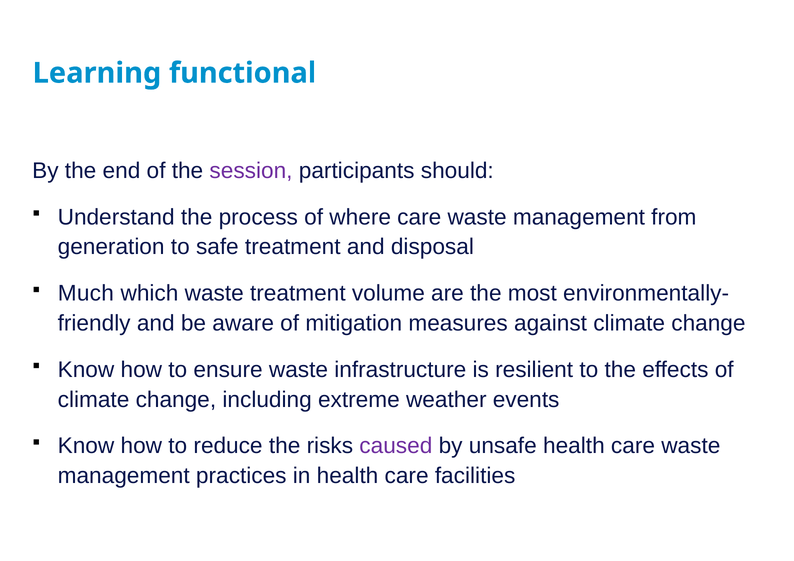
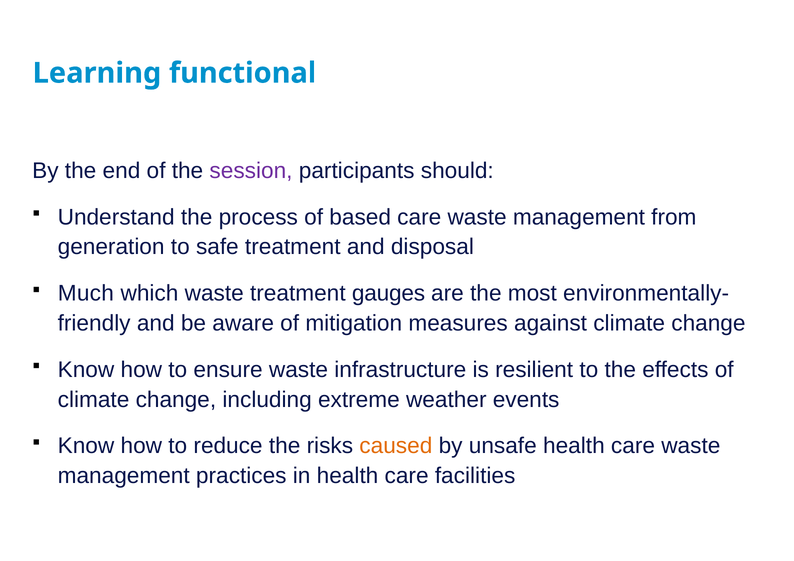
where: where -> based
volume: volume -> gauges
caused colour: purple -> orange
